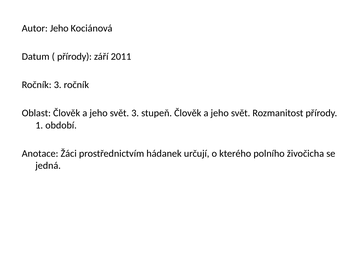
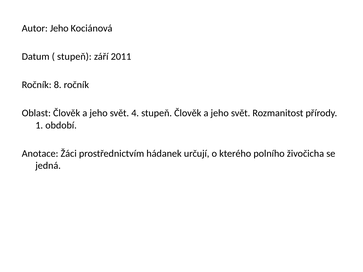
přírody at (74, 57): přírody -> stupeň
Ročník 3: 3 -> 8
svět 3: 3 -> 4
